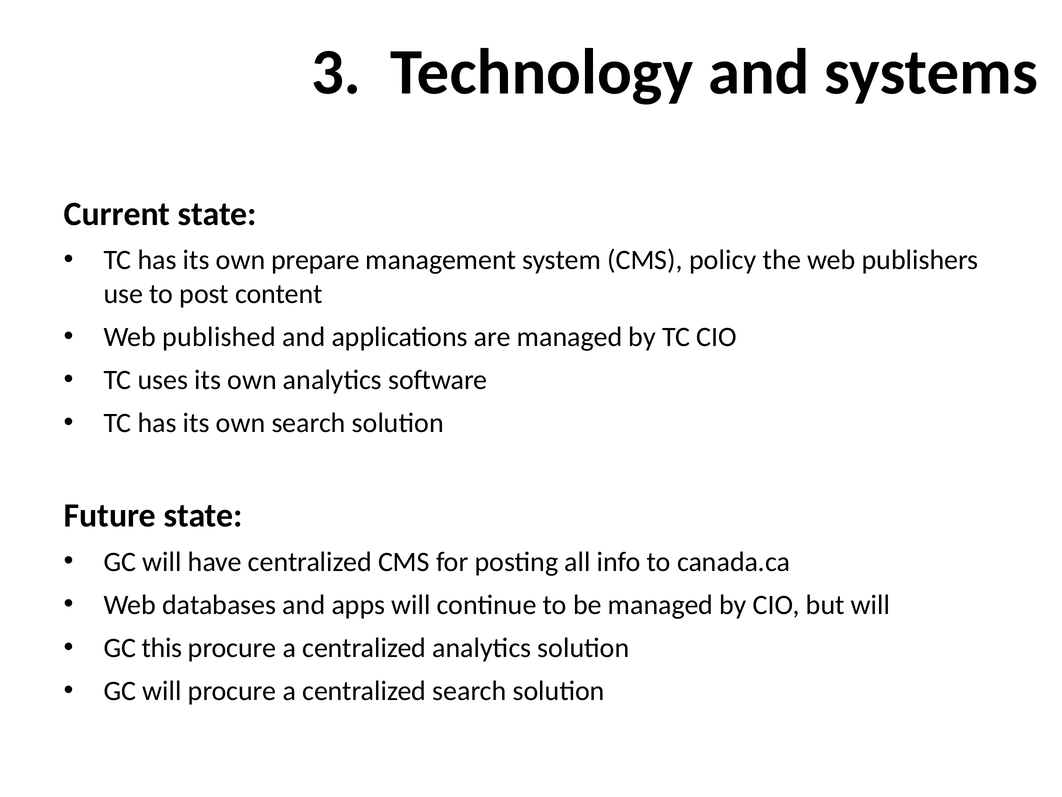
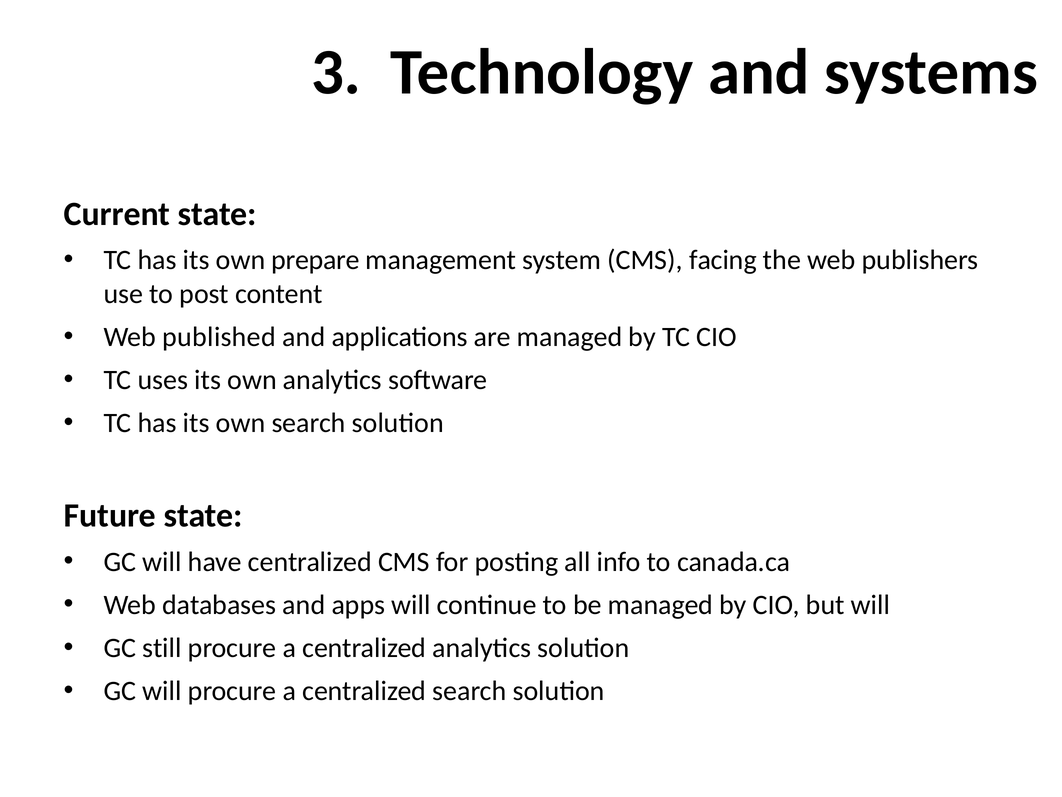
policy: policy -> facing
this: this -> still
